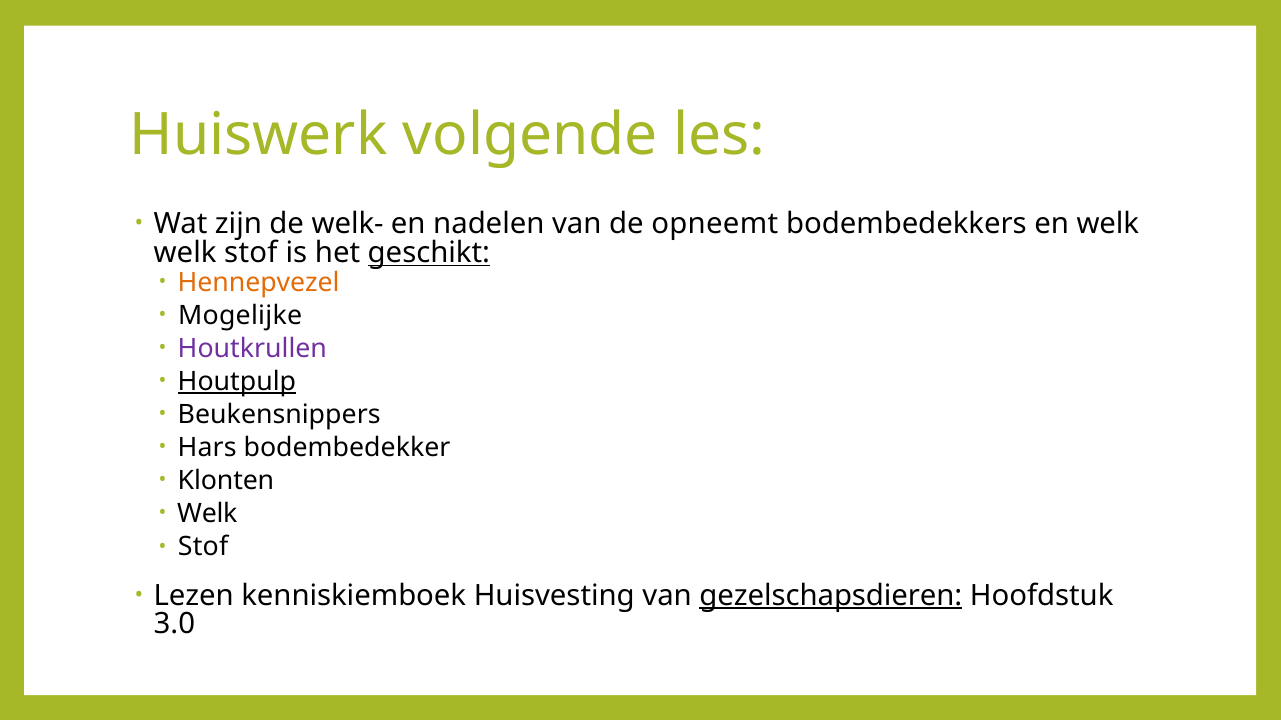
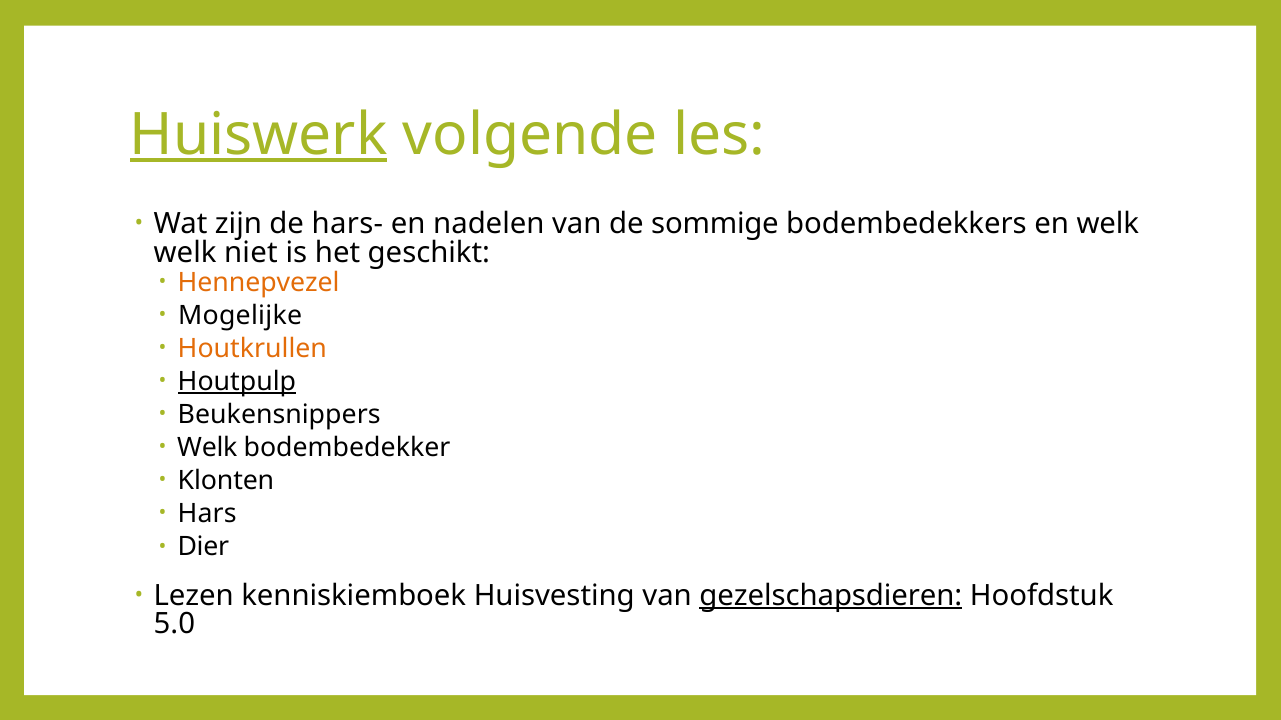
Huiswerk underline: none -> present
welk-: welk- -> hars-
opneemt: opneemt -> sommige
welk stof: stof -> niet
geschikt underline: present -> none
Houtkrullen colour: purple -> orange
Hars at (207, 448): Hars -> Welk
Welk at (207, 514): Welk -> Hars
Stof at (203, 548): Stof -> Dier
3.0: 3.0 -> 5.0
